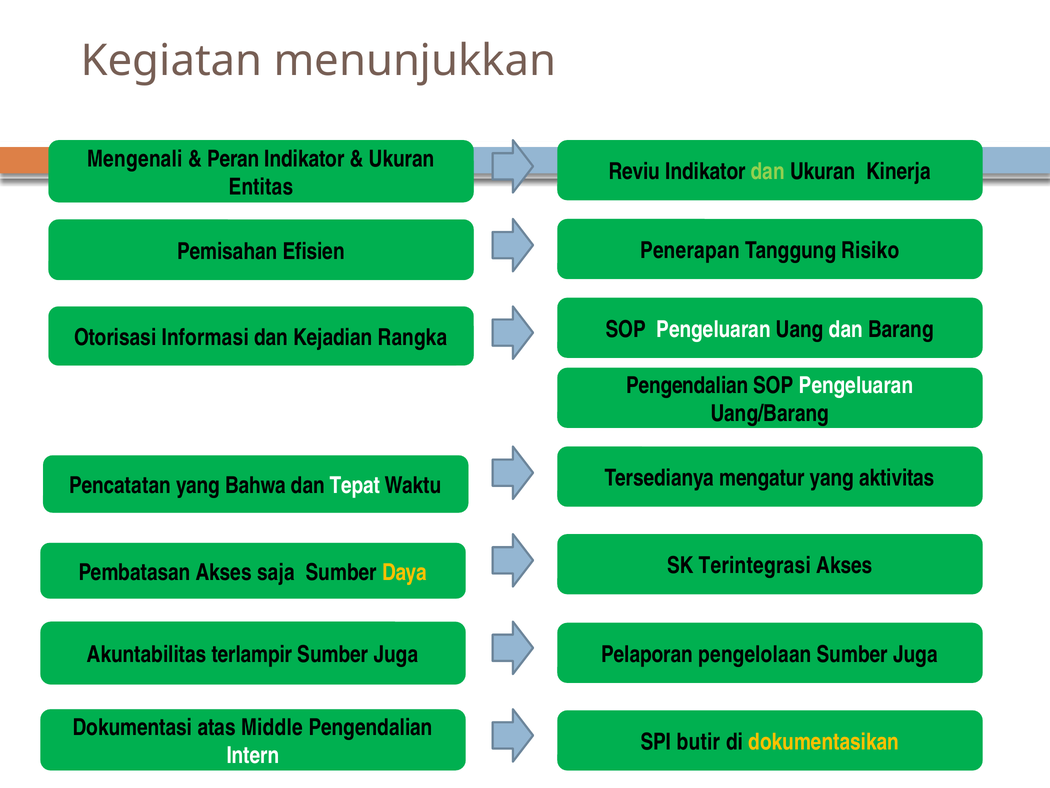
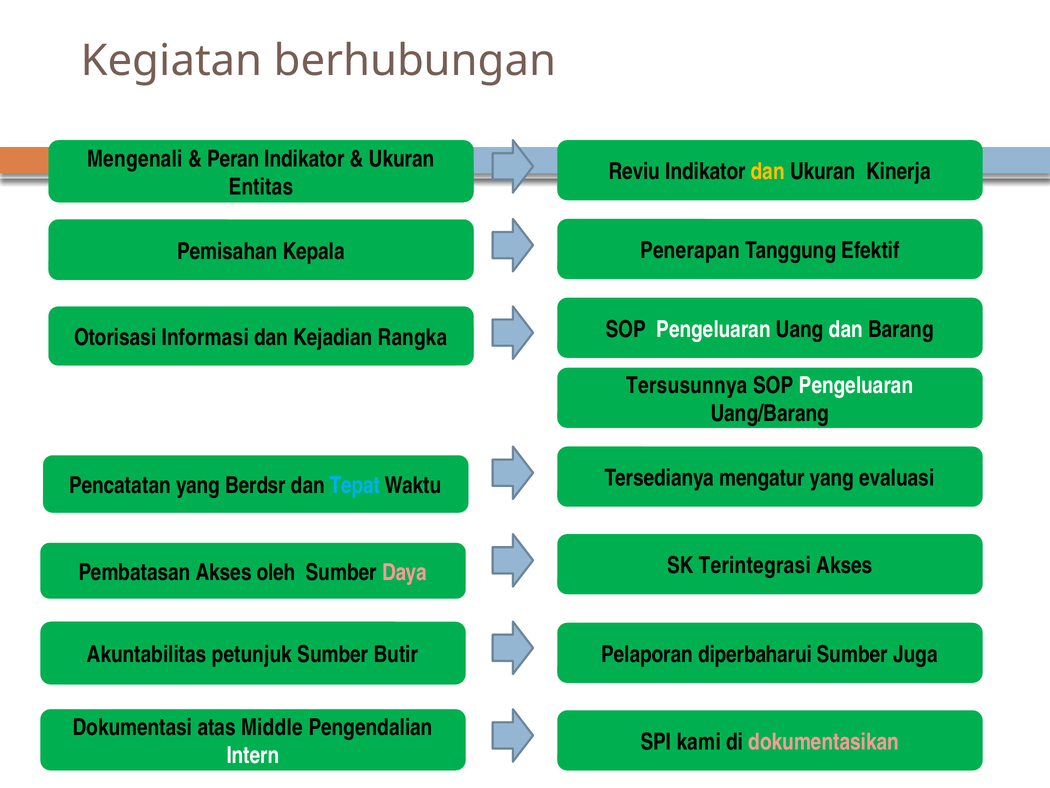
menunjukkan: menunjukkan -> berhubungan
dan at (768, 172) colour: light green -> yellow
Risiko: Risiko -> Efektif
Efisien: Efisien -> Kepala
Pengendalian at (687, 385): Pengendalian -> Tersusunnya
aktivitas: aktivitas -> evaluasi
Bahwa: Bahwa -> Berdsr
Tepat colour: white -> light blue
saja: saja -> oleh
Daya colour: yellow -> pink
pengelolaan: pengelolaan -> diperbaharui
terlampir: terlampir -> petunjuk
Juga at (396, 654): Juga -> Butir
butir: butir -> kami
dokumentasikan colour: yellow -> pink
